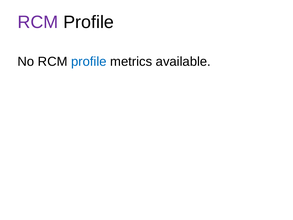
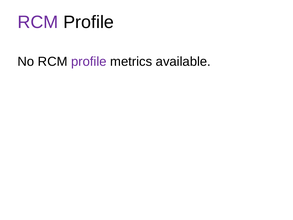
profile at (89, 61) colour: blue -> purple
